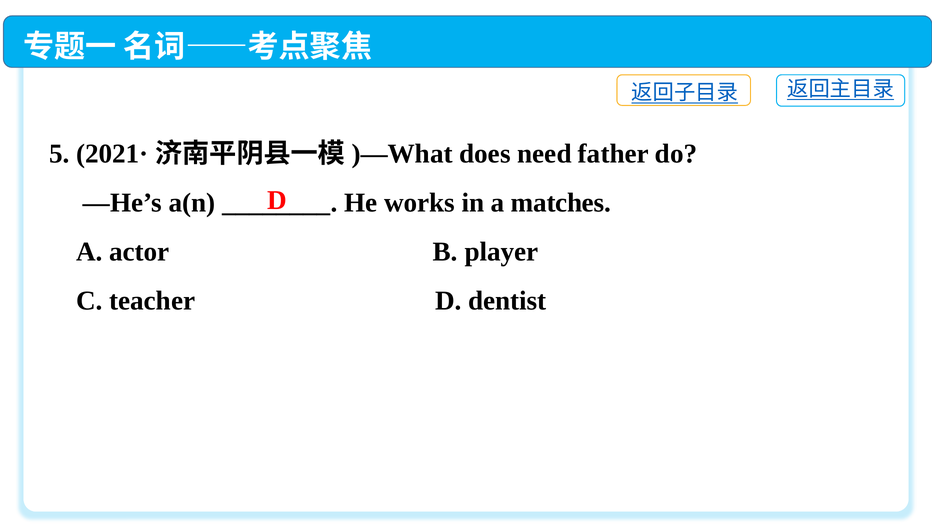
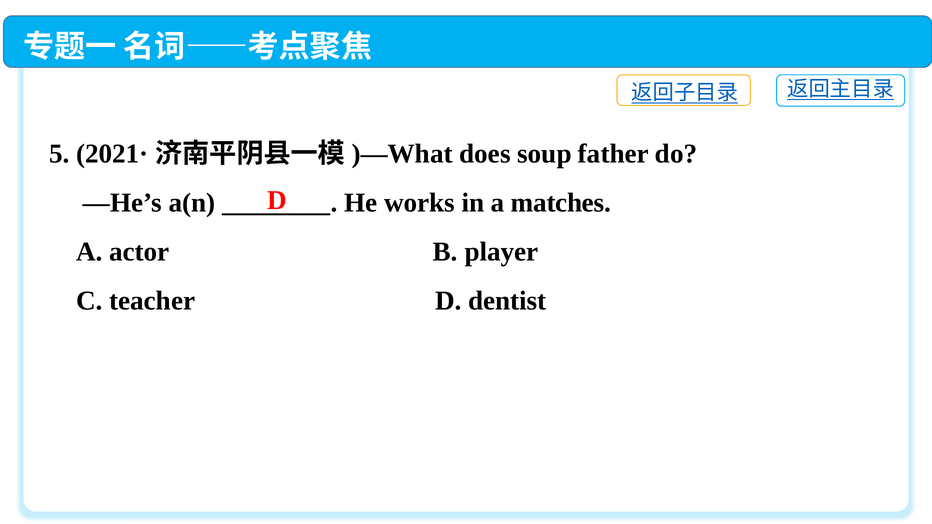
need: need -> soup
